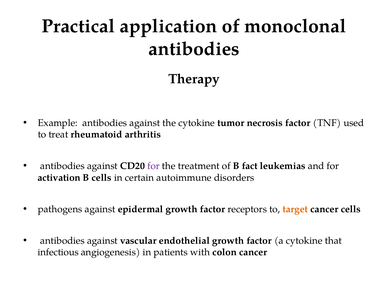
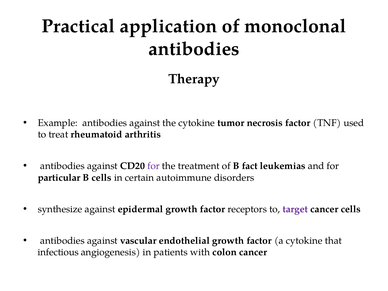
activation: activation -> particular
pathogens: pathogens -> synthesize
target colour: orange -> purple
